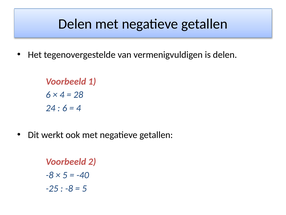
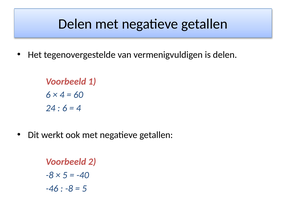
28: 28 -> 60
-25: -25 -> -46
